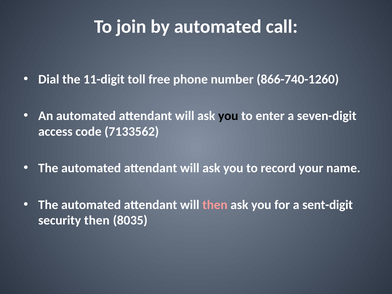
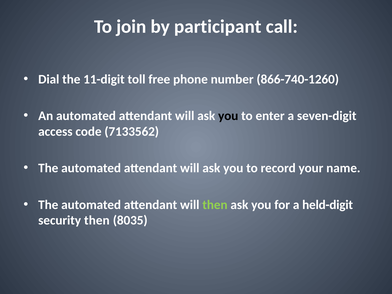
by automated: automated -> participant
then at (215, 205) colour: pink -> light green
sent-digit: sent-digit -> held-digit
